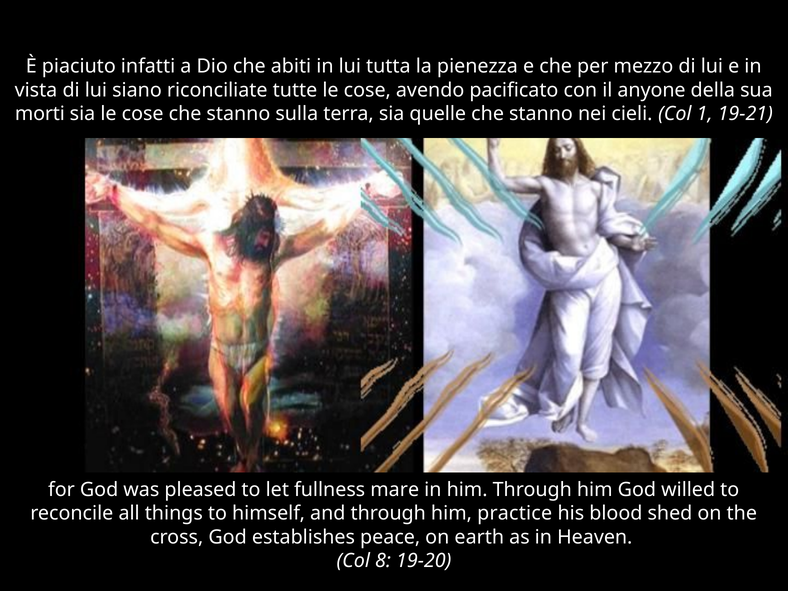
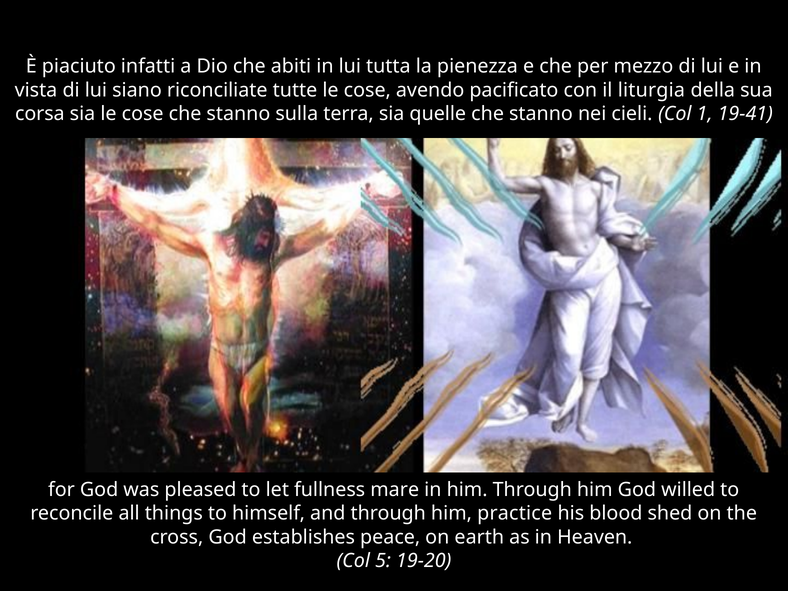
anyone: anyone -> liturgia
morti: morti -> corsa
19-21: 19-21 -> 19-41
8: 8 -> 5
